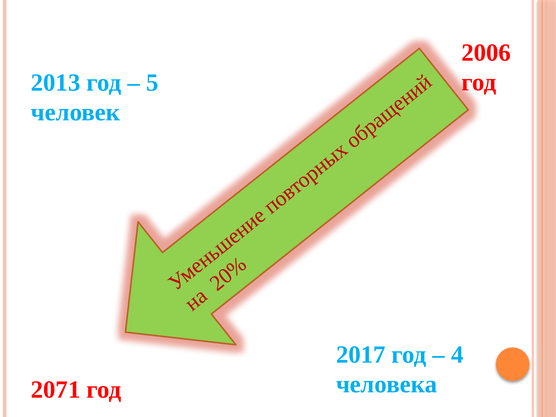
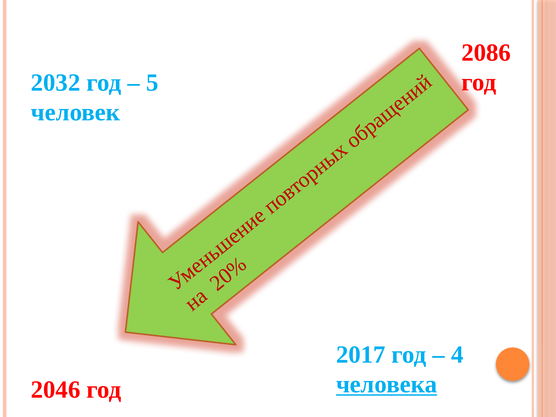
2006: 2006 -> 2086
2013: 2013 -> 2032
человека underline: none -> present
2071: 2071 -> 2046
